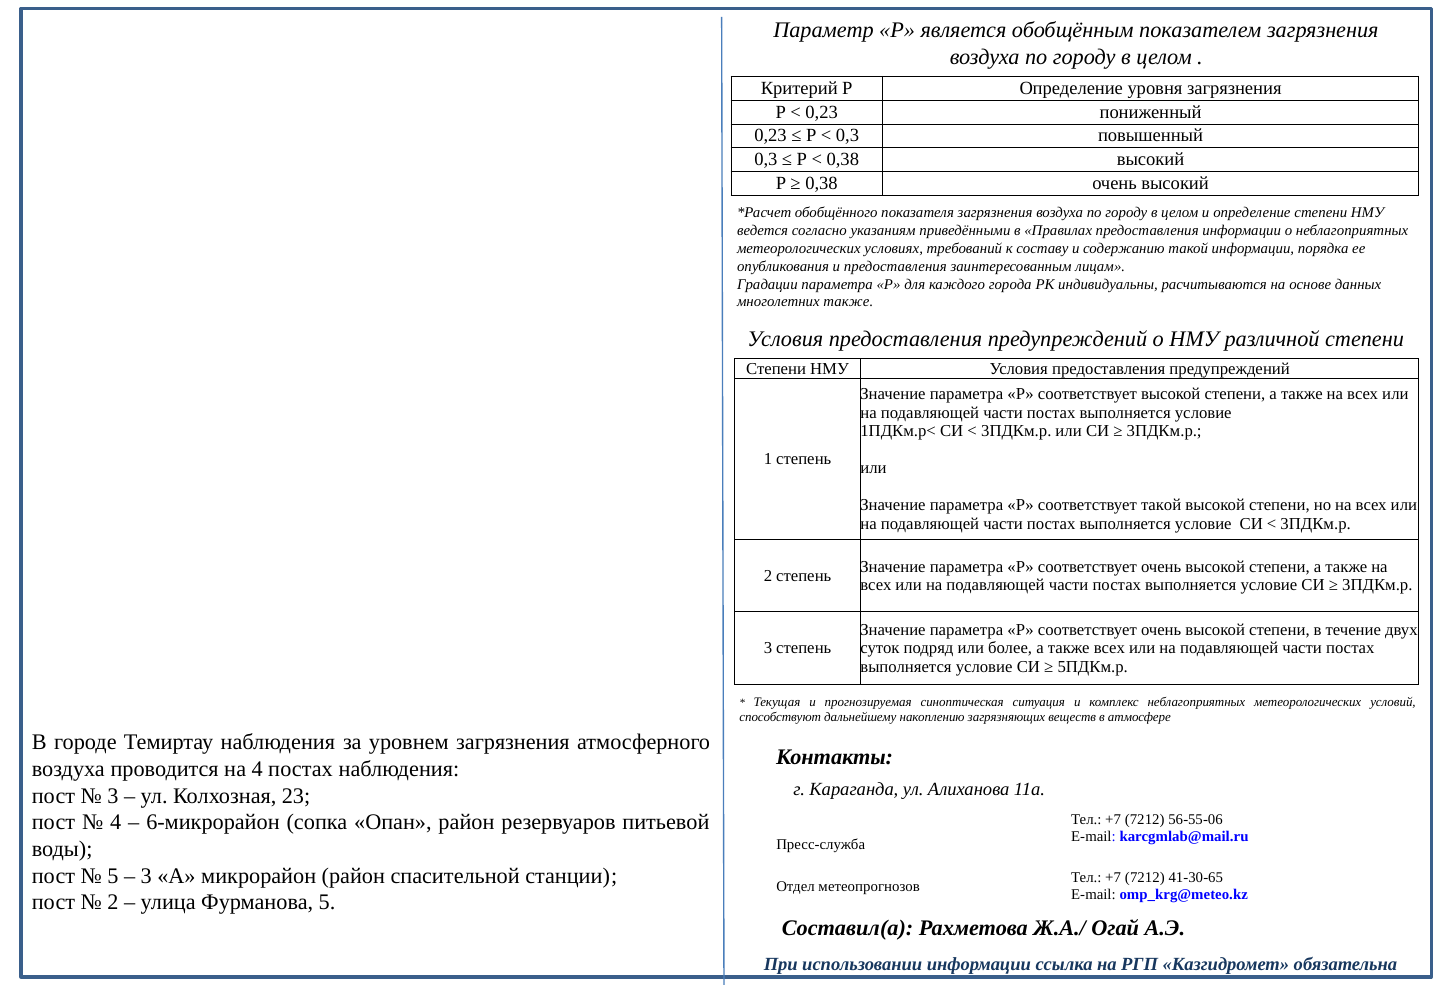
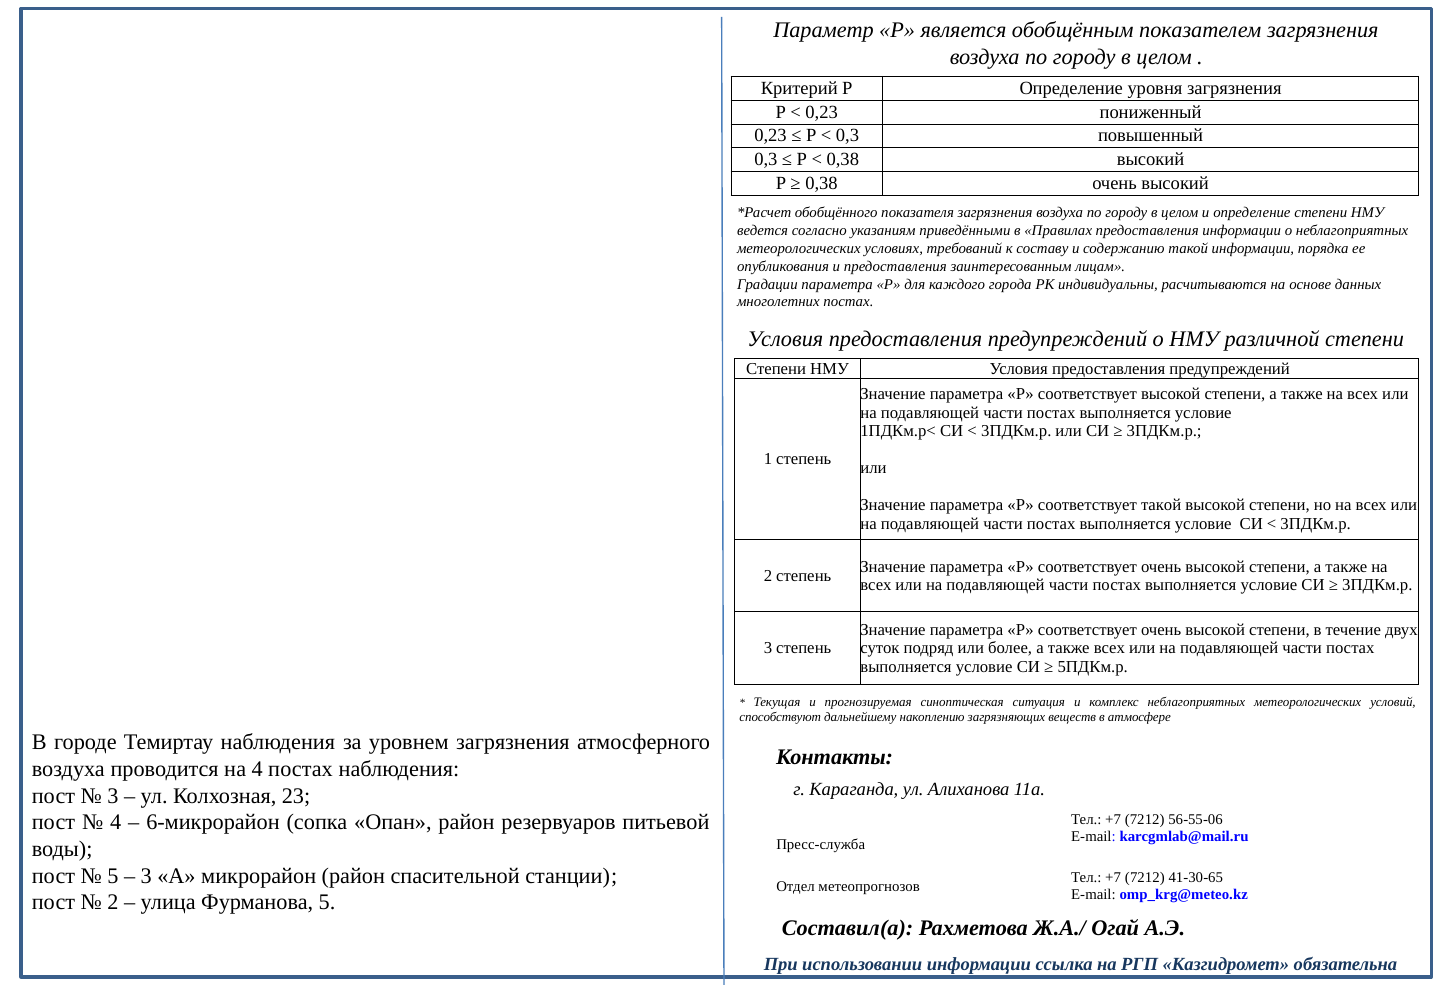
многолетних также: также -> постах
